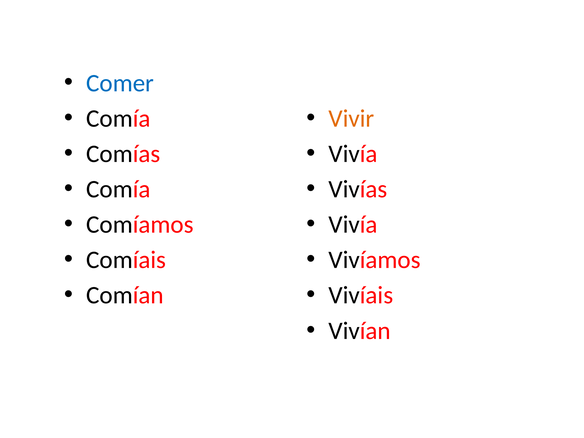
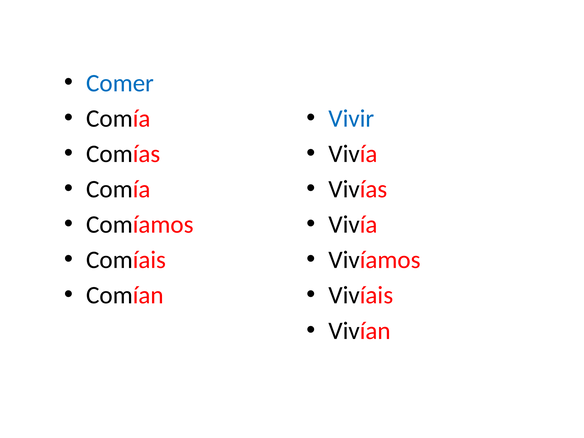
Vivir colour: orange -> blue
